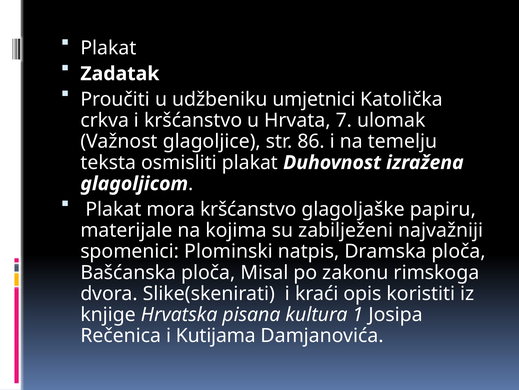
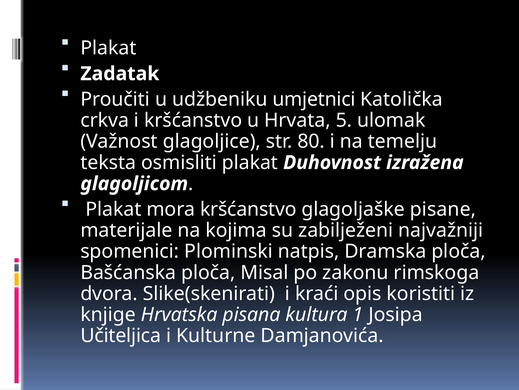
7: 7 -> 5
86: 86 -> 80
papiru: papiru -> pisane
Rečenica: Rečenica -> Učiteljica
Kutijama: Kutijama -> Kulturne
